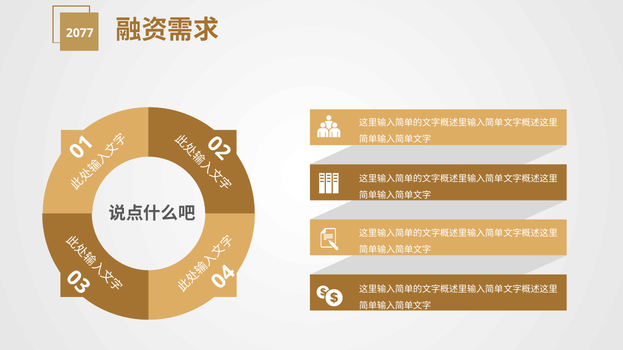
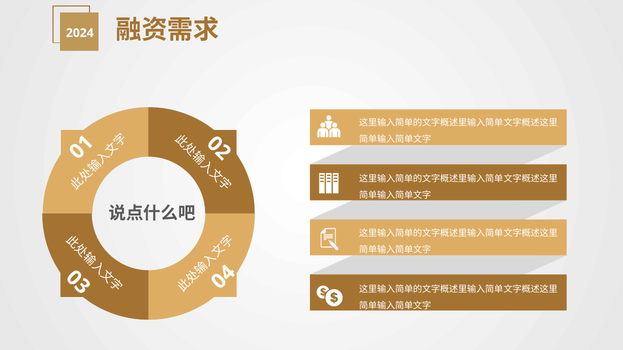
2077: 2077 -> 2024
